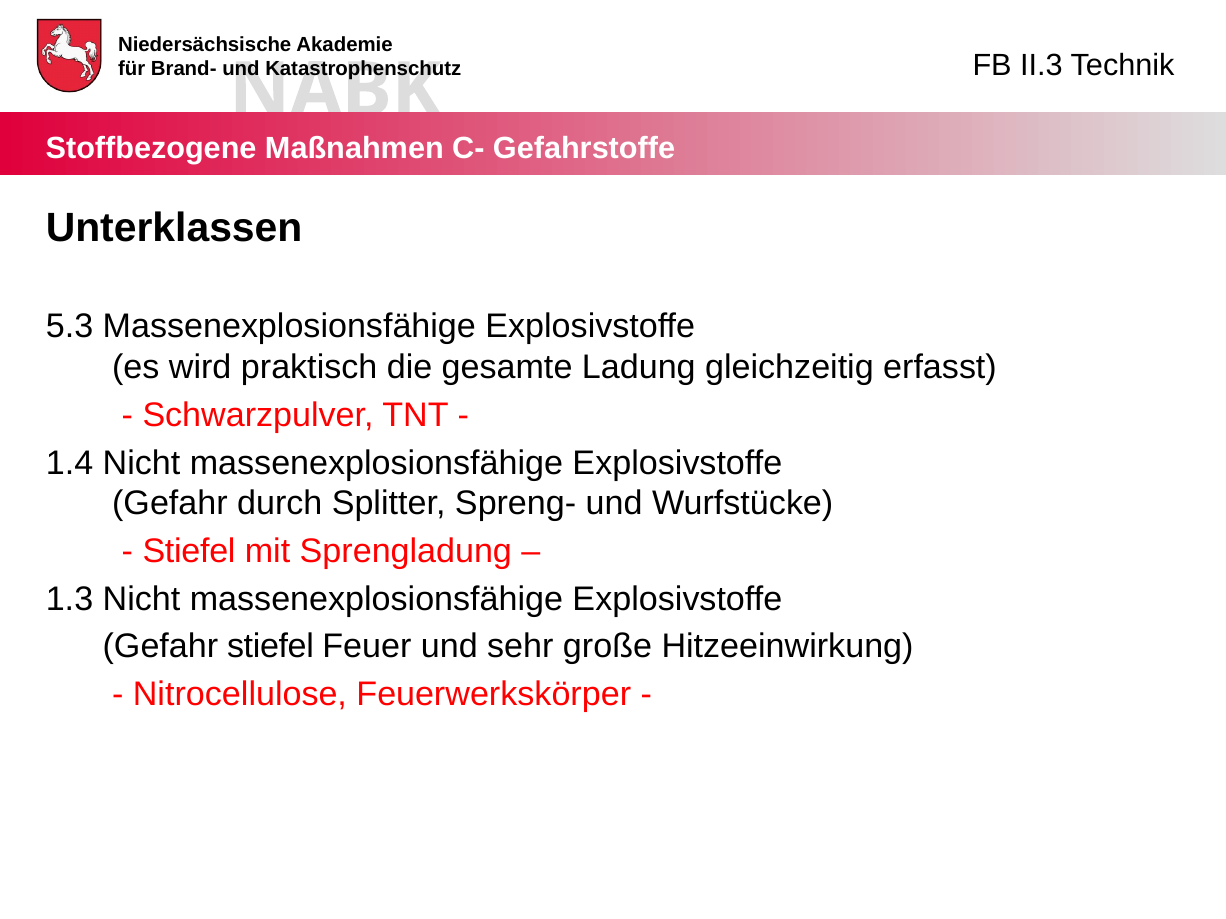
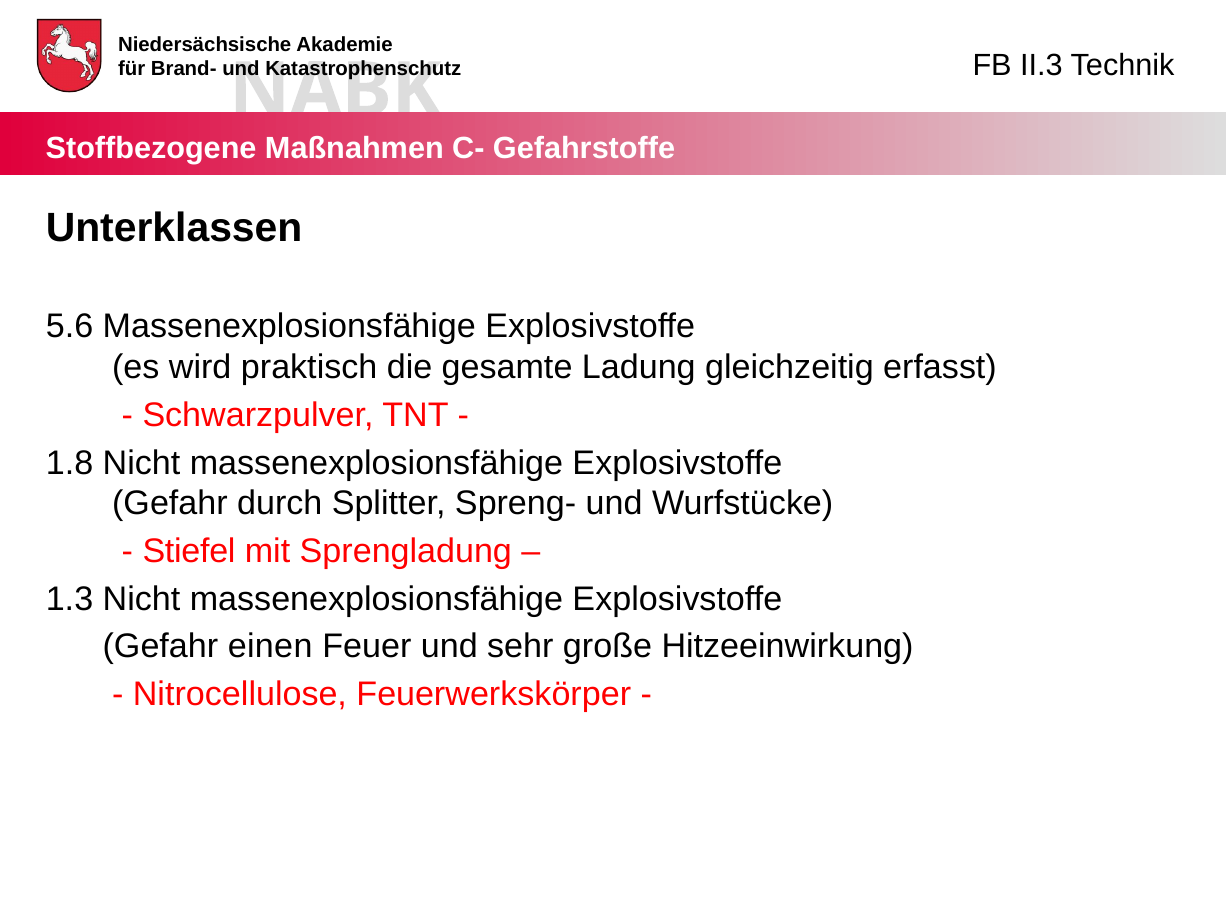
5.3: 5.3 -> 5.6
1.4: 1.4 -> 1.8
Gefahr stiefel: stiefel -> einen
